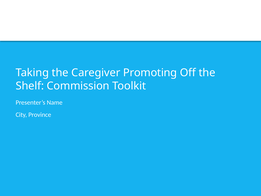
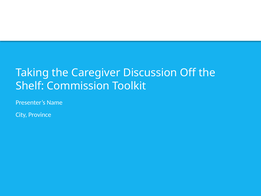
Promoting: Promoting -> Discussion
